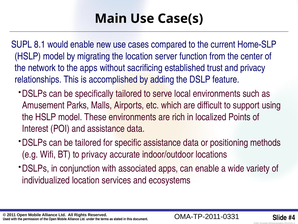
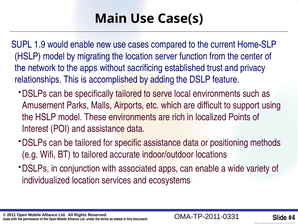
8.1: 8.1 -> 1.9
to privacy: privacy -> tailored
